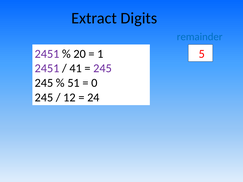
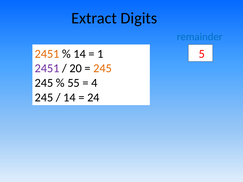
2451 at (47, 54) colour: purple -> orange
20 at (80, 54): 20 -> 14
41: 41 -> 20
245 at (103, 68) colour: purple -> orange
51: 51 -> 55
0: 0 -> 4
12 at (70, 98): 12 -> 14
